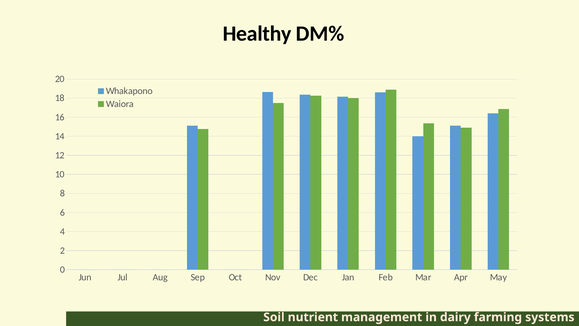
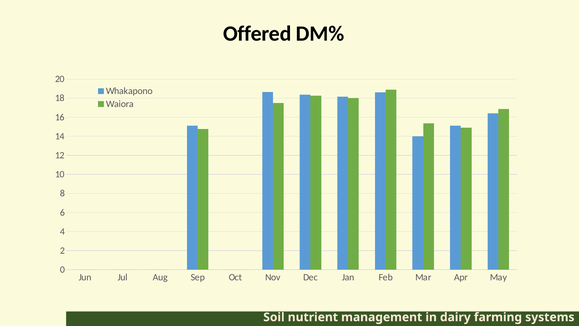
Healthy: Healthy -> Offered
